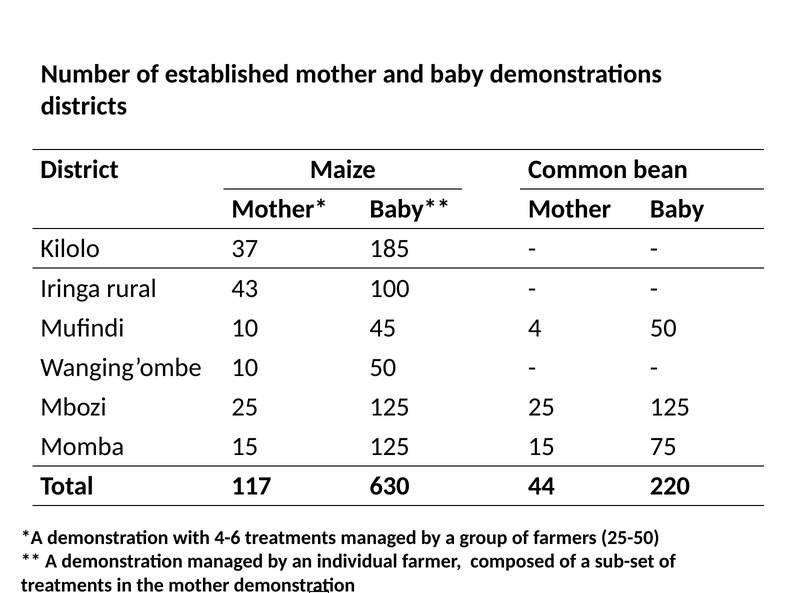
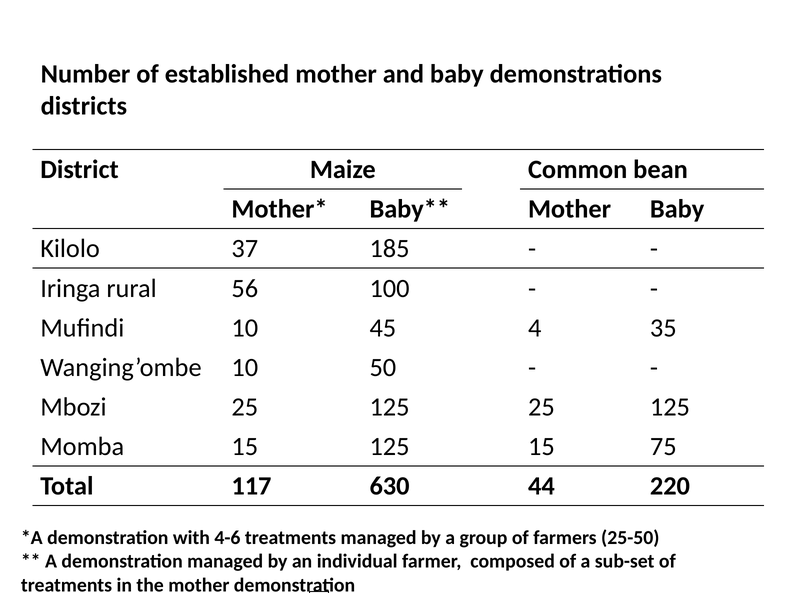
43: 43 -> 56
4 50: 50 -> 35
